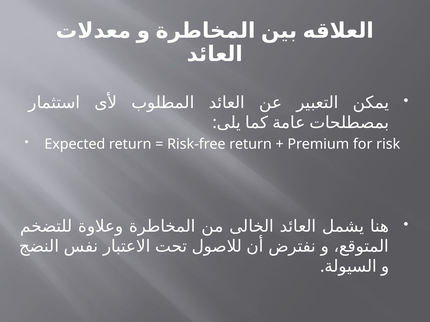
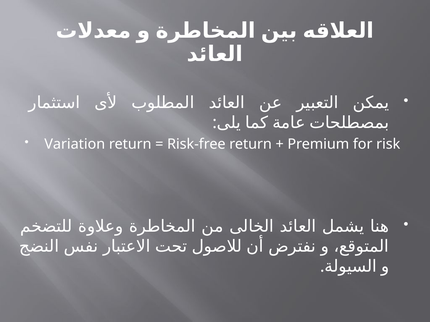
Expected: Expected -> Variation
